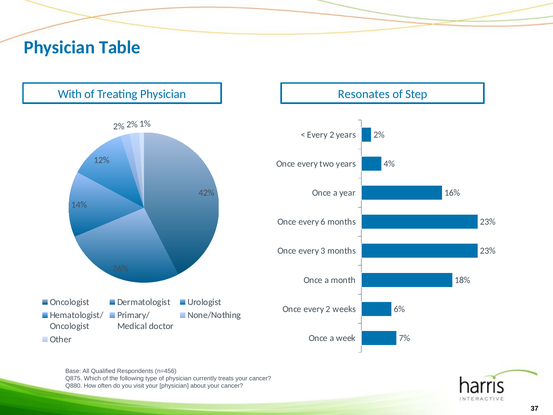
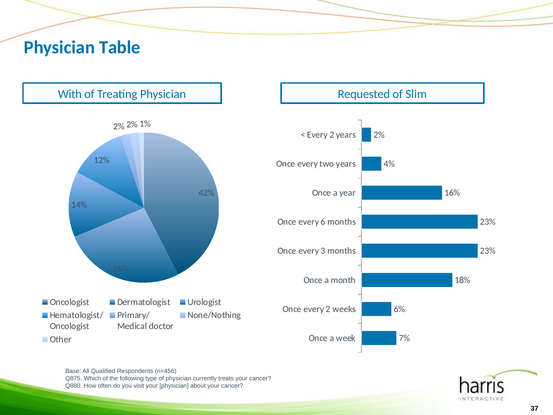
Resonates: Resonates -> Requested
Step: Step -> Slim
